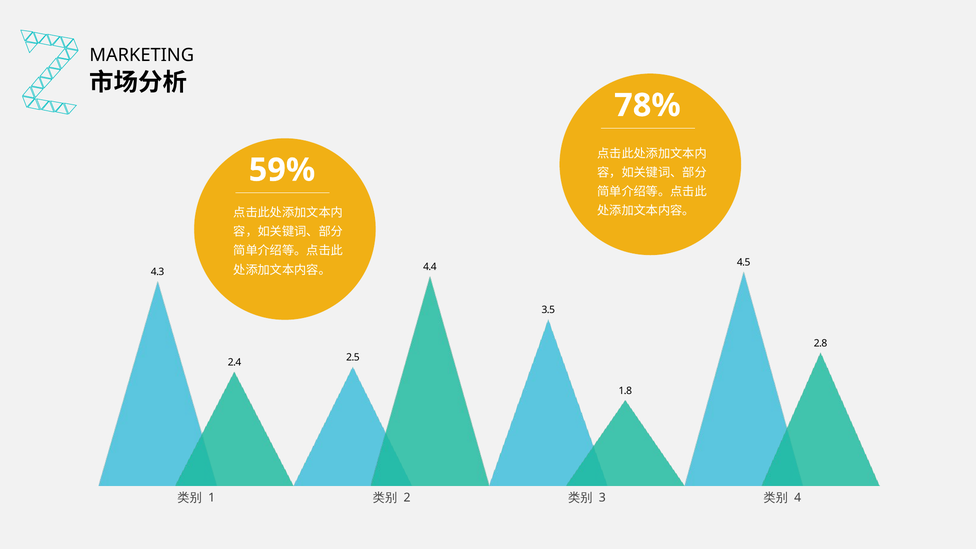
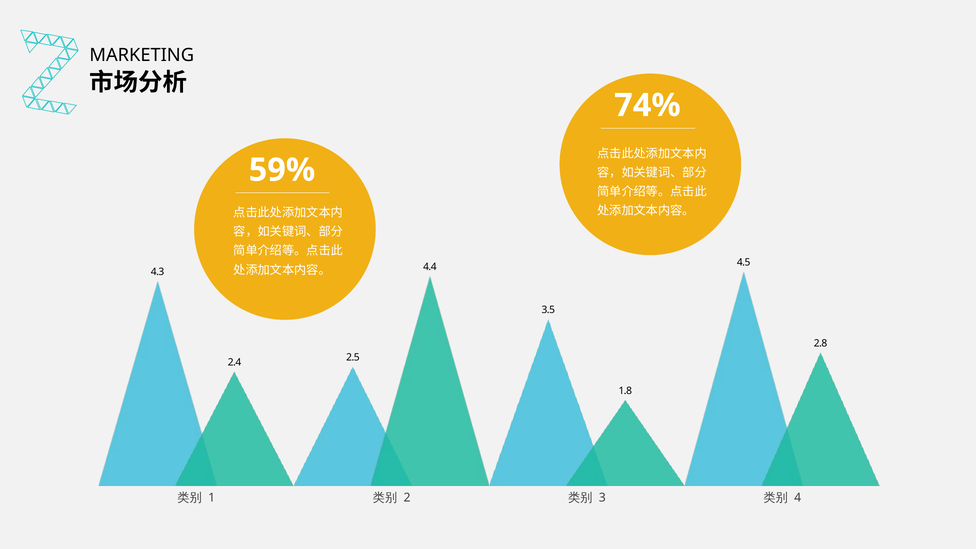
78%: 78% -> 74%
